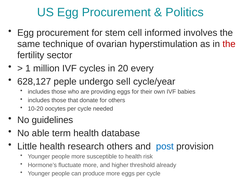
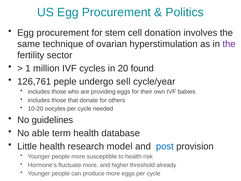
informed: informed -> donation
the at (229, 44) colour: red -> purple
every: every -> found
628,127: 628,127 -> 126,761
research others: others -> model
